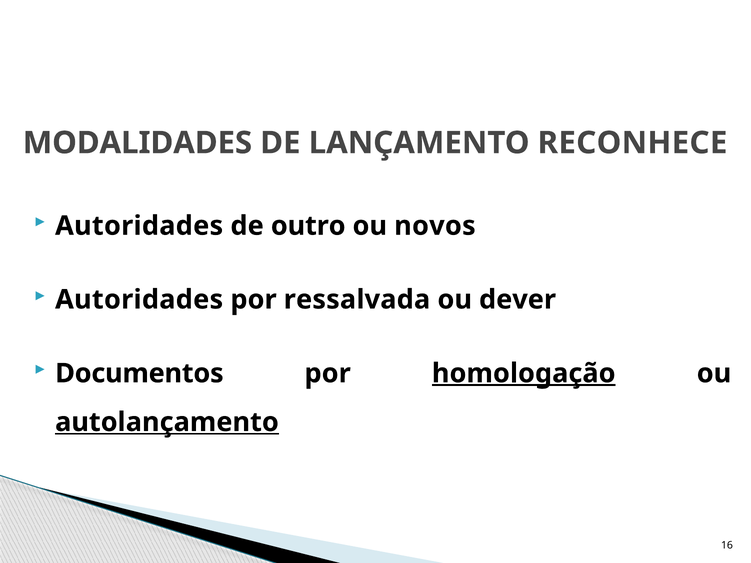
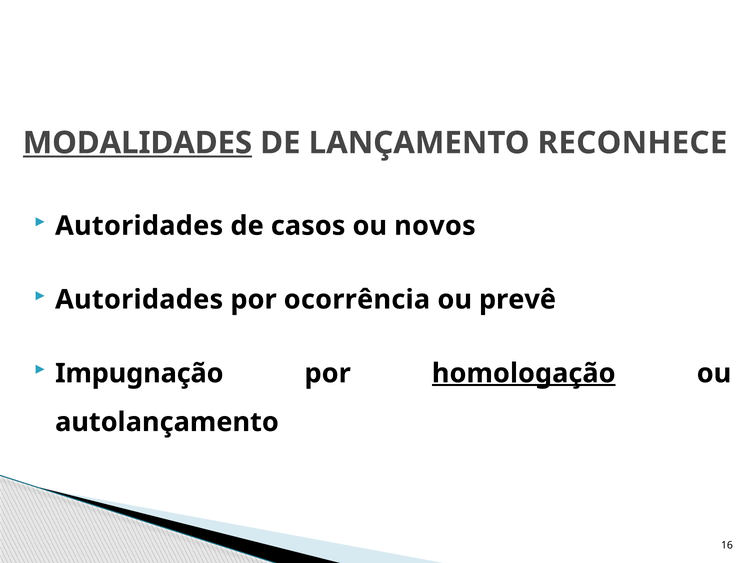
MODALIDADES underline: none -> present
outro: outro -> casos
ressalvada: ressalvada -> ocorrência
dever: dever -> prevê
Documentos: Documentos -> Impugnação
autolançamento underline: present -> none
